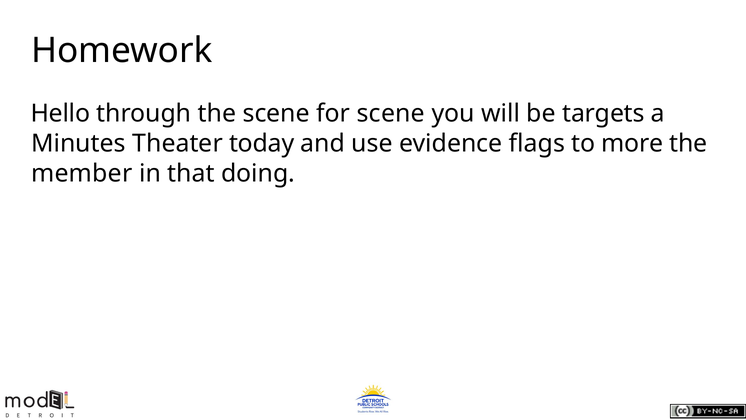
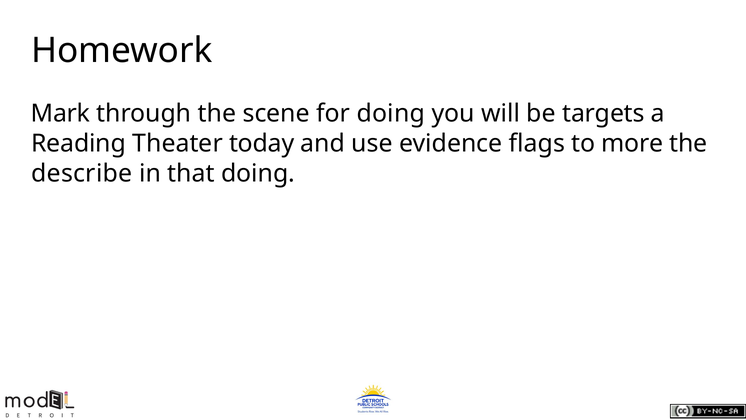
Hello: Hello -> Mark
for scene: scene -> doing
Minutes: Minutes -> Reading
member: member -> describe
